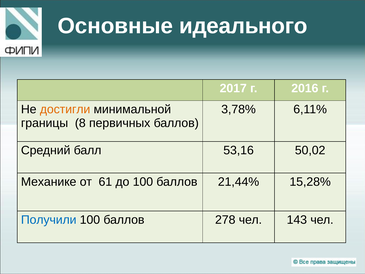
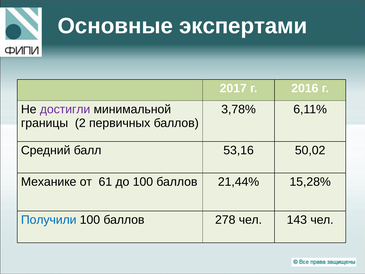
идеального: идеального -> экспертами
достигли colour: orange -> purple
8: 8 -> 2
